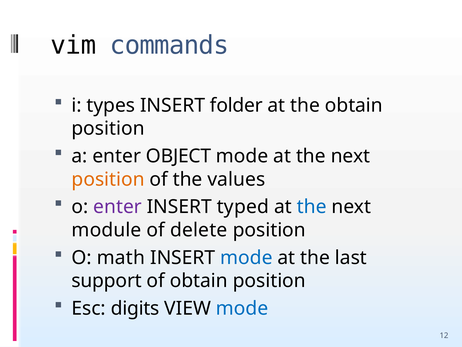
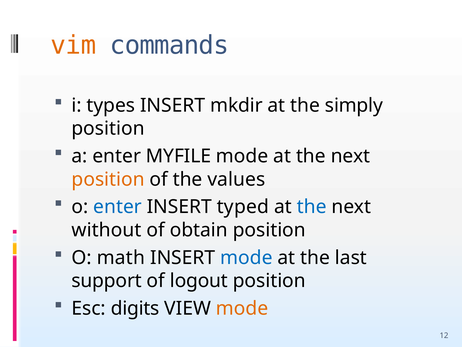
vim colour: black -> orange
folder: folder -> mkdir
the obtain: obtain -> simply
OBJECT: OBJECT -> MYFILE
enter at (118, 207) colour: purple -> blue
module: module -> without
delete: delete -> obtain
of obtain: obtain -> logout
mode at (242, 308) colour: blue -> orange
